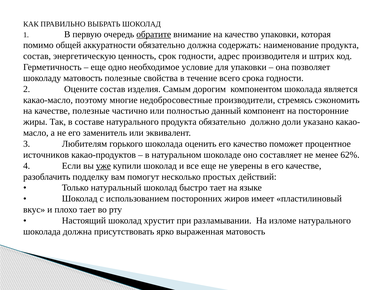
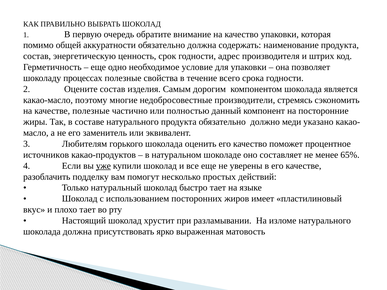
обратите underline: present -> none
шоколаду матовость: матовость -> процессах
доли: доли -> меди
62%: 62% -> 65%
